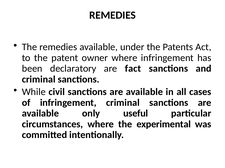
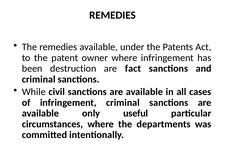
declaratory: declaratory -> destruction
experimental: experimental -> departments
